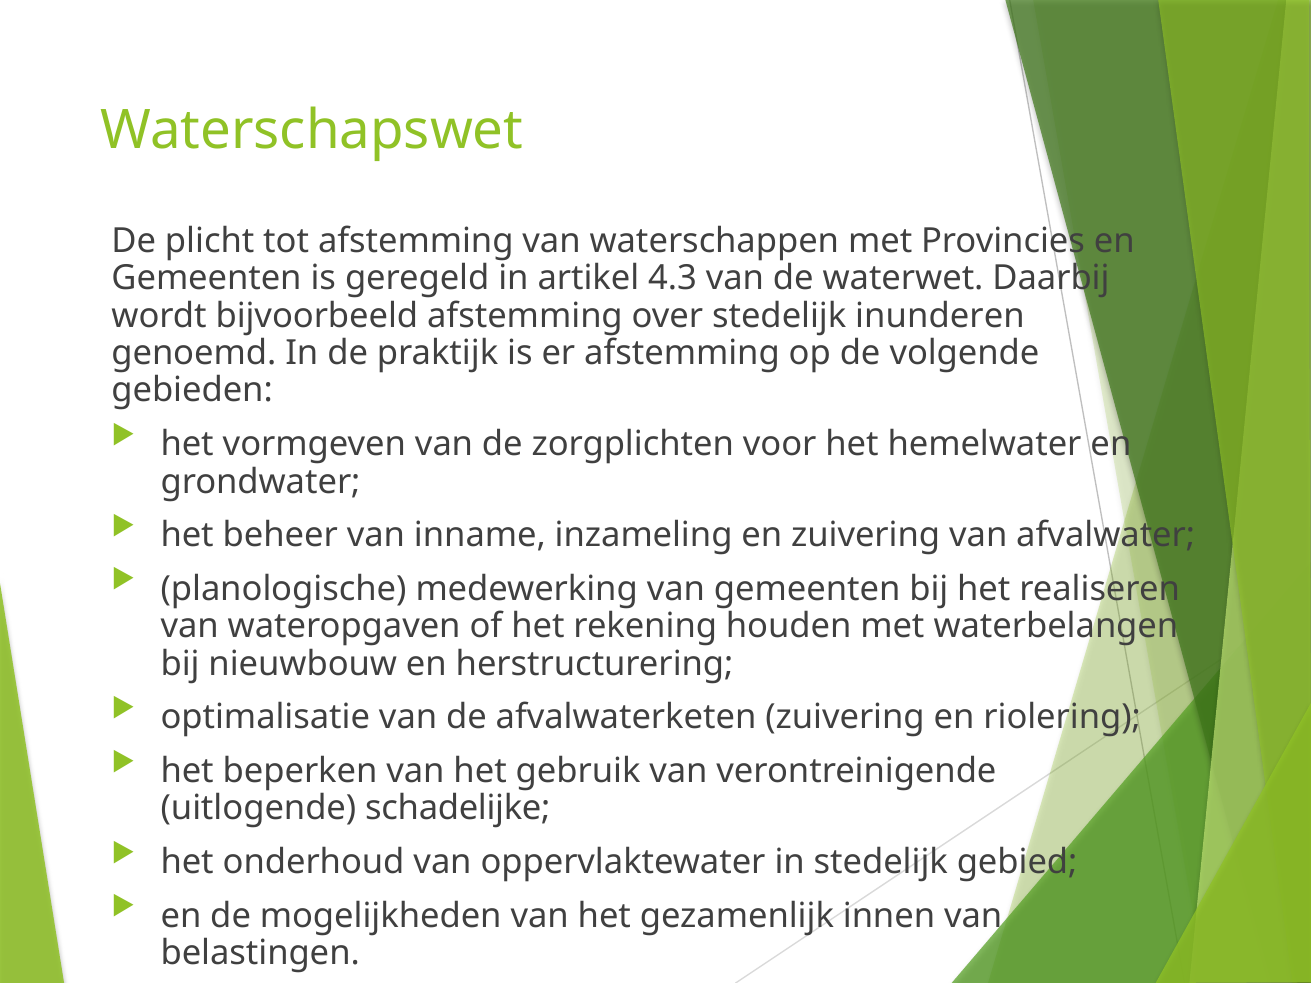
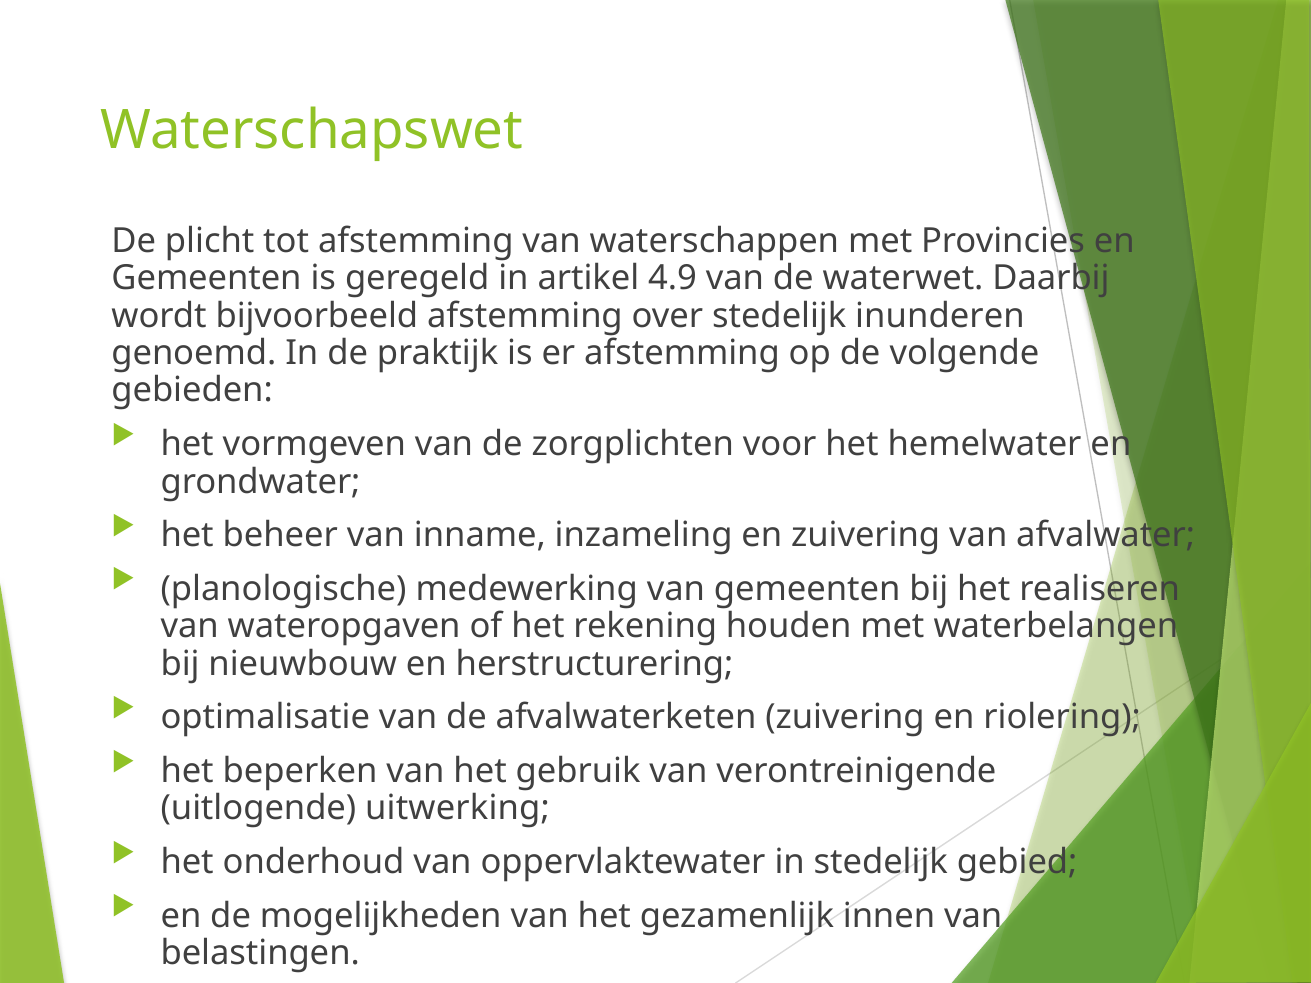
4.3: 4.3 -> 4.9
schadelijke: schadelijke -> uitwerking
